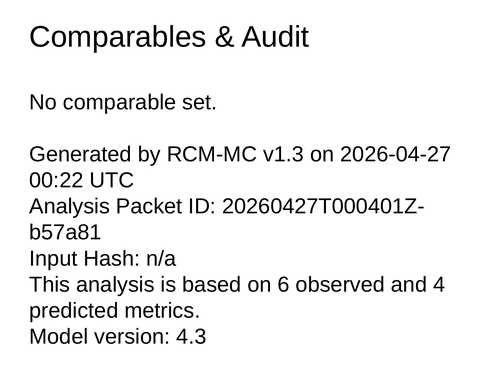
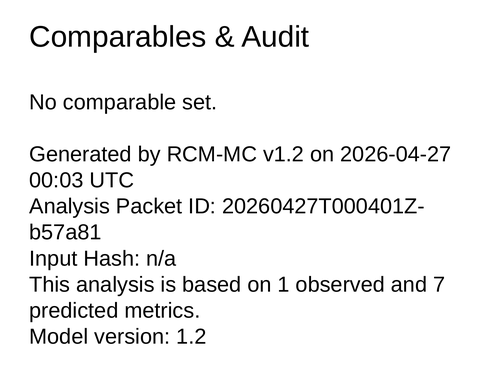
v1.3: v1.3 -> v1.2
00:22: 00:22 -> 00:03
6: 6 -> 1
4: 4 -> 7
4.3: 4.3 -> 1.2
